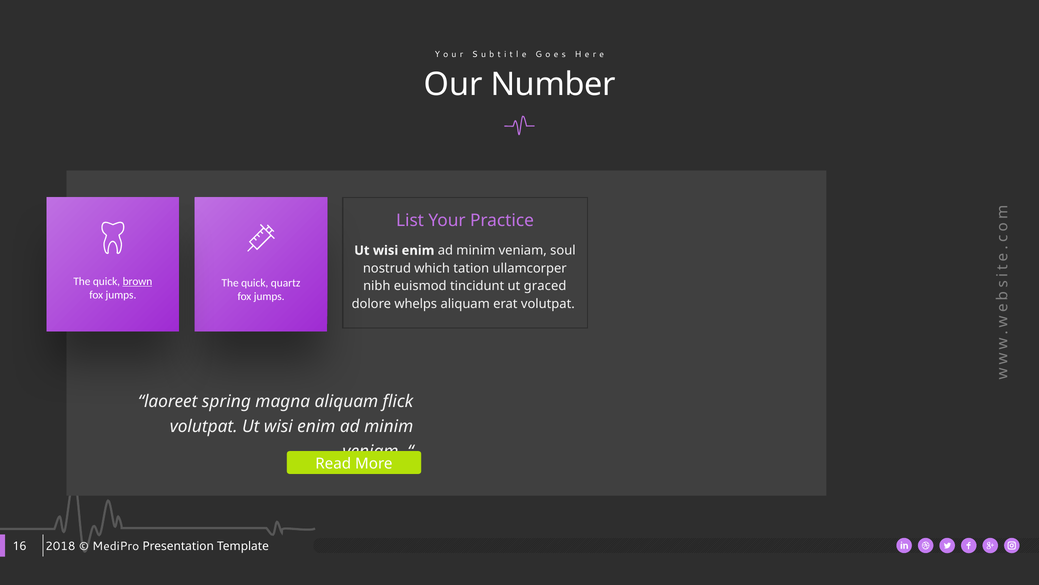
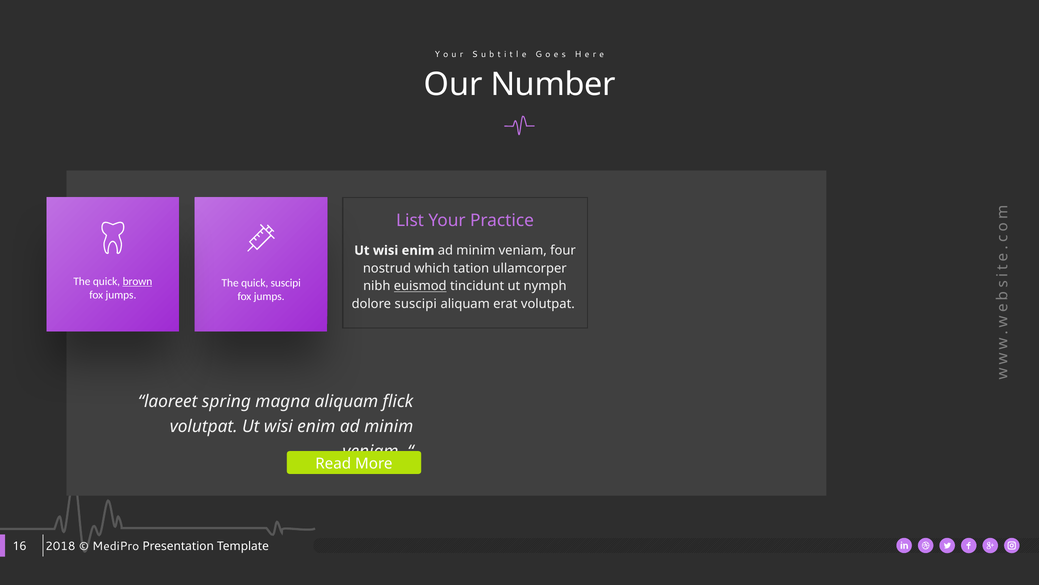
soul: soul -> four
quick quartz: quartz -> suscipi
euismod underline: none -> present
graced: graced -> nymph
whelps at (416, 304): whelps -> suscipi
